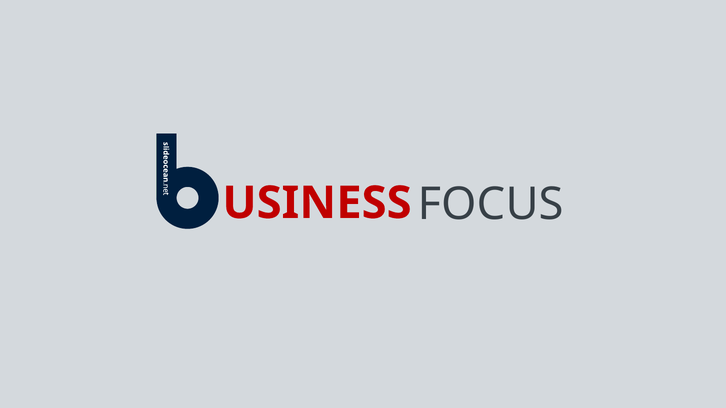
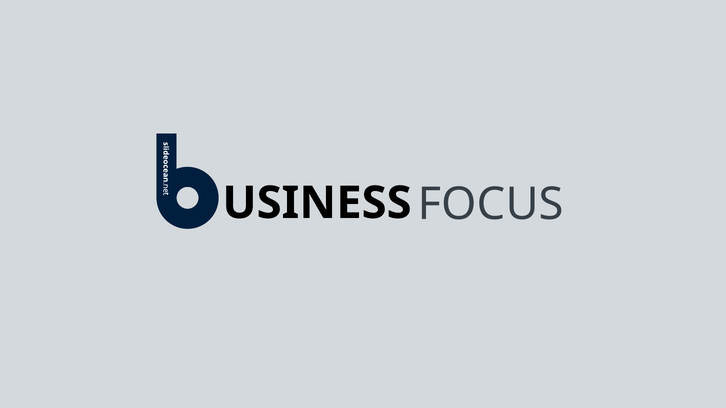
USINESS colour: red -> black
